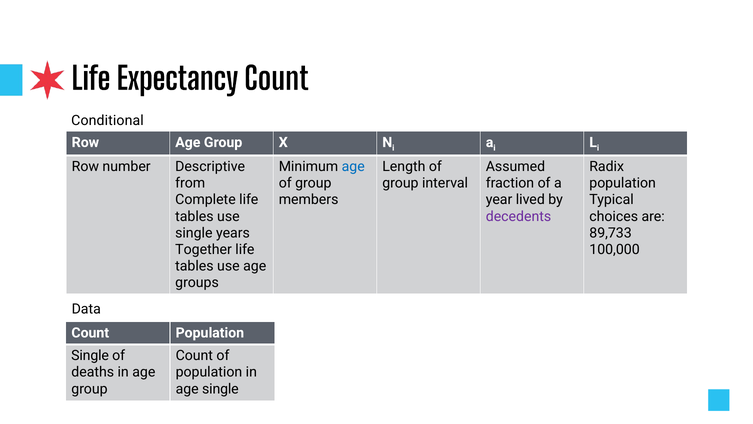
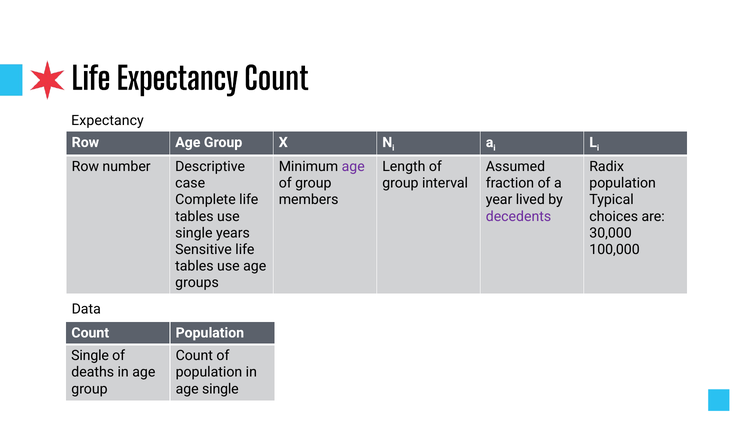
Conditional at (107, 120): Conditional -> Expectancy
age at (353, 166) colour: blue -> purple
from: from -> case
89,733: 89,733 -> 30,000
Together: Together -> Sensitive
